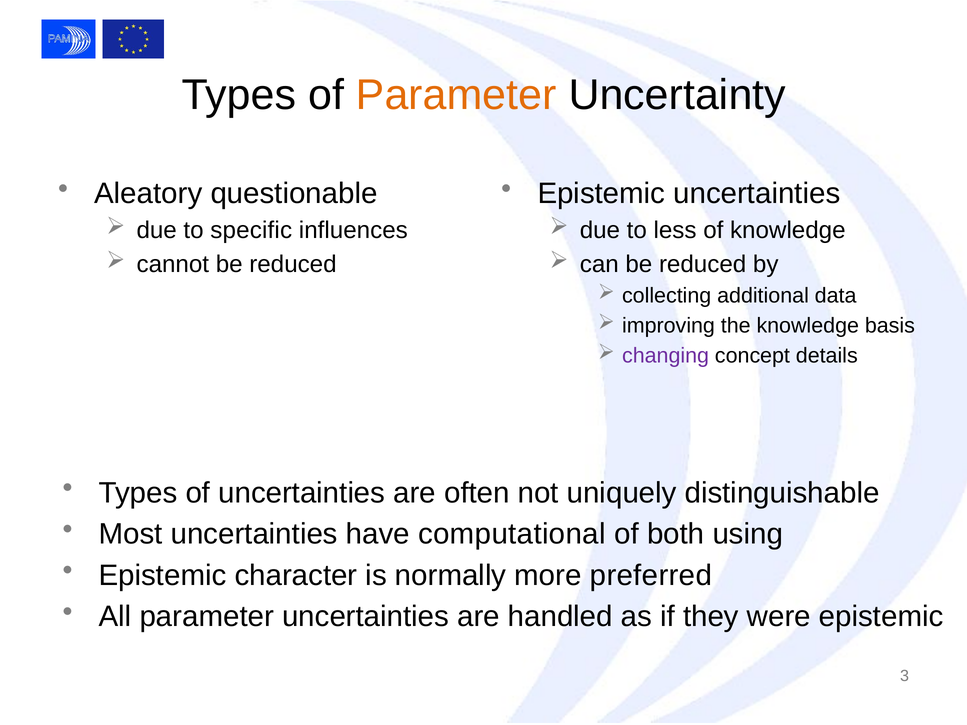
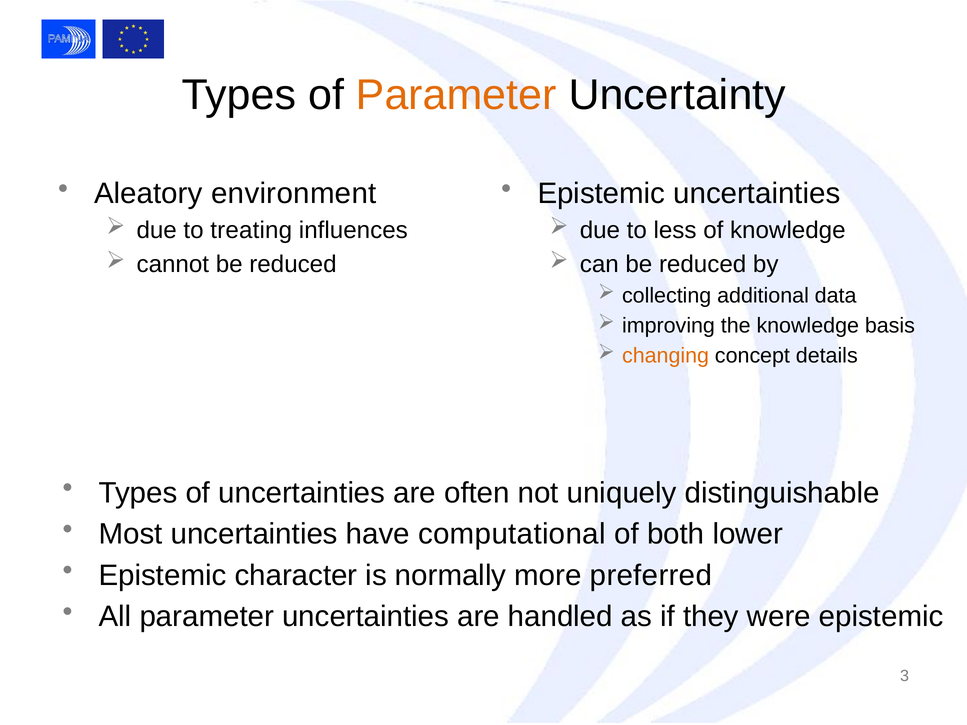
questionable: questionable -> environment
specific: specific -> treating
changing colour: purple -> orange
using: using -> lower
